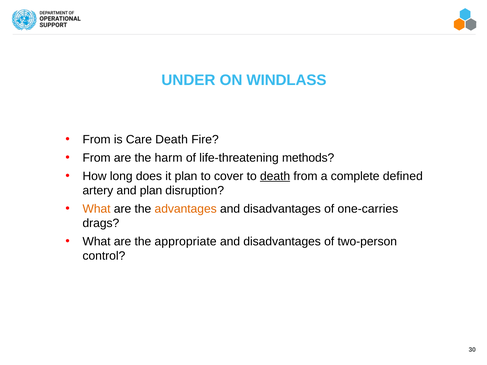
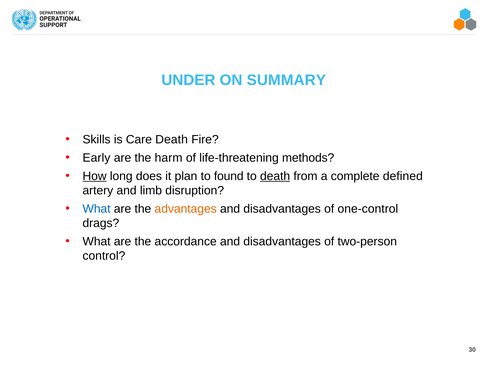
WINDLASS: WINDLASS -> SUMMARY
From at (97, 140): From -> Skills
From at (97, 158): From -> Early
How underline: none -> present
cover: cover -> found
and plan: plan -> limb
What at (97, 209) colour: orange -> blue
one-carries: one-carries -> one-control
appropriate: appropriate -> accordance
